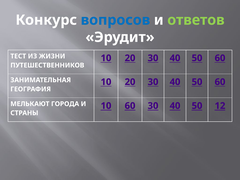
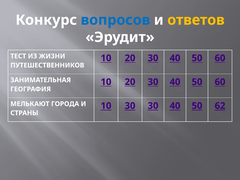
ответов colour: light green -> yellow
10 60: 60 -> 30
12: 12 -> 62
